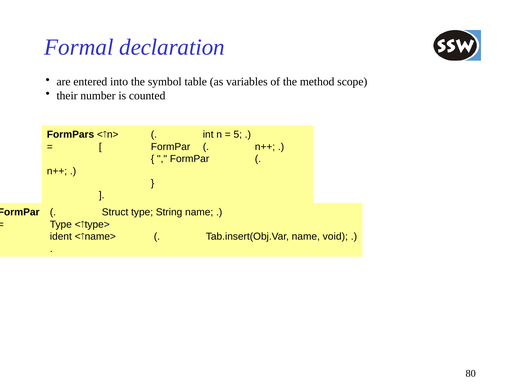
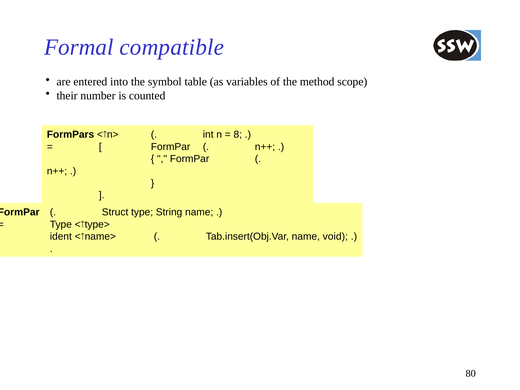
declaration: declaration -> compatible
5: 5 -> 8
